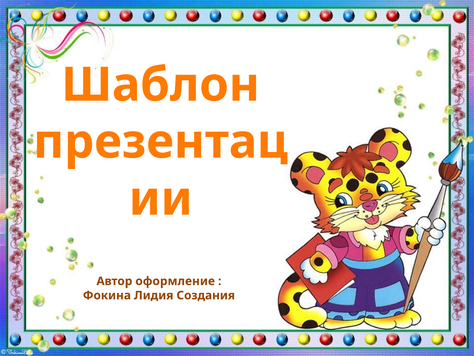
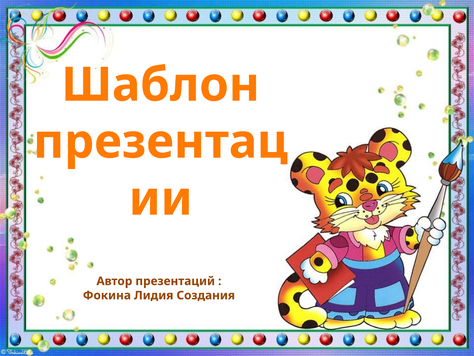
оформление: оформление -> презентаций
